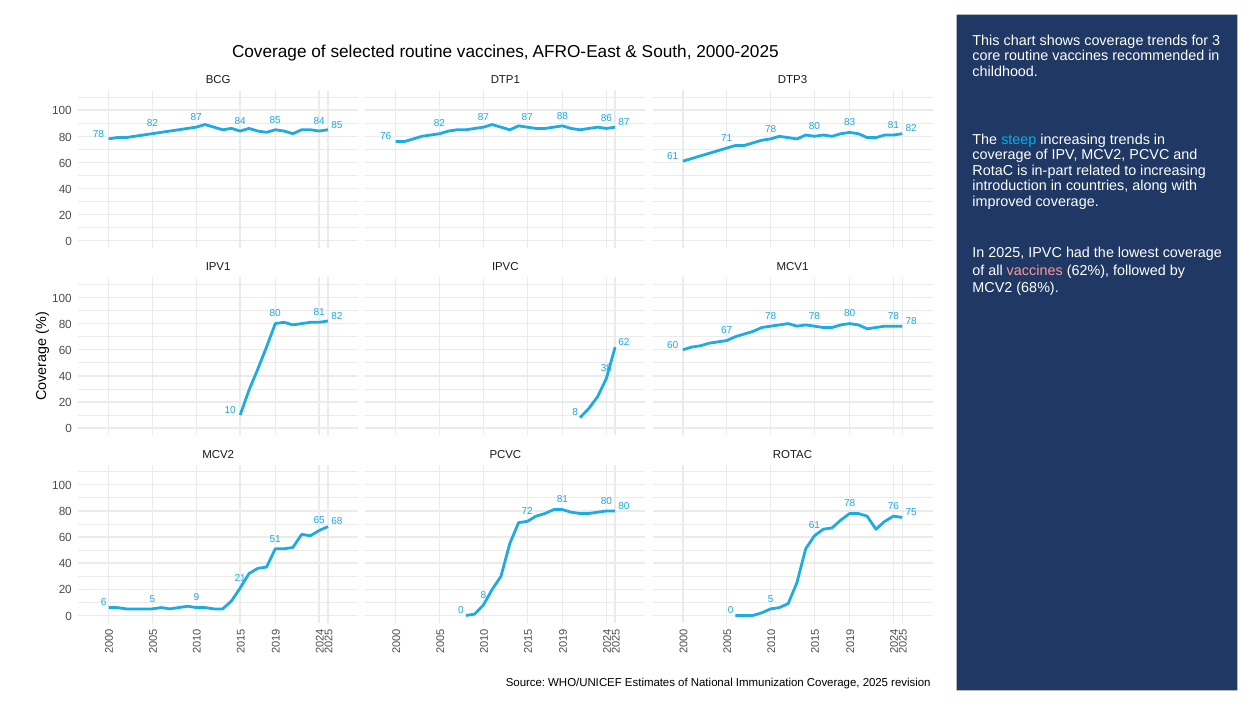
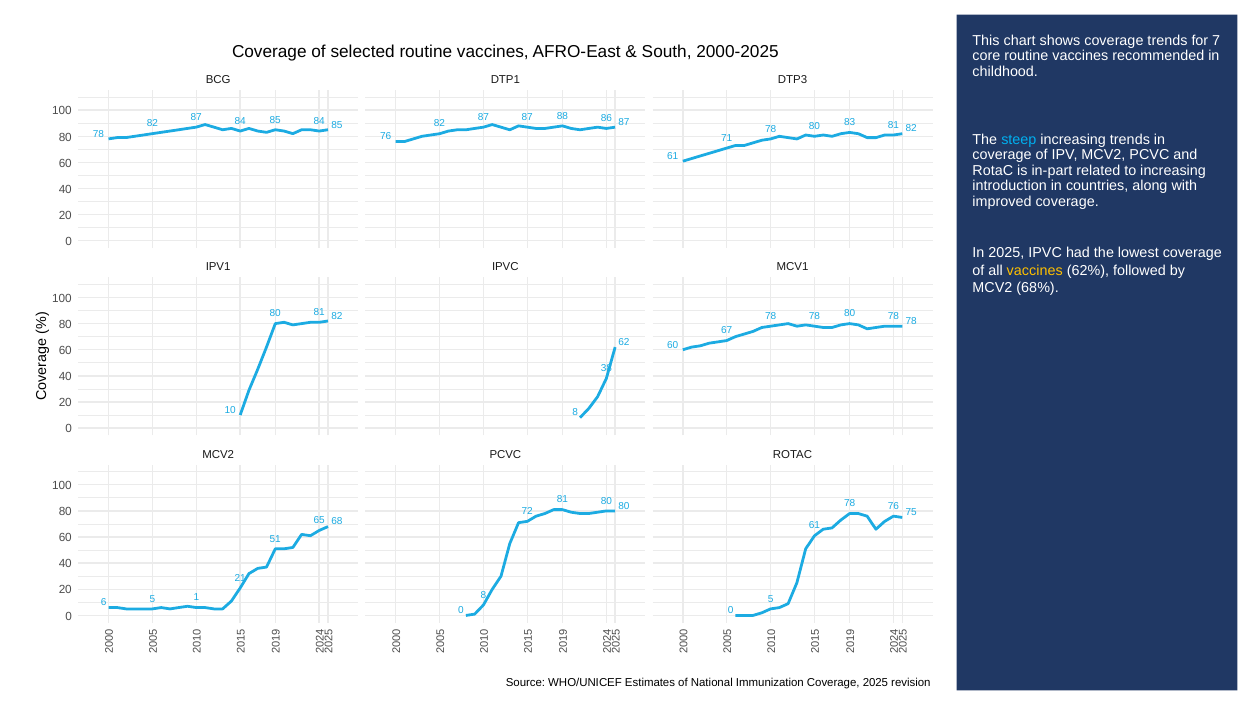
3: 3 -> 7
vaccines at (1035, 270) colour: pink -> yellow
5 9: 9 -> 1
